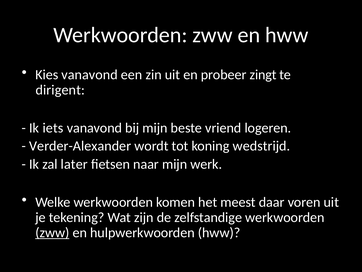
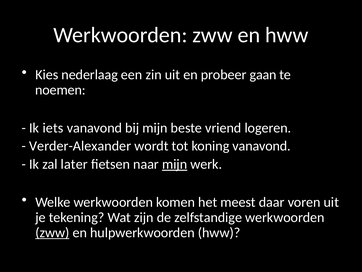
Kies vanavond: vanavond -> nederlaag
zingt: zingt -> gaan
dirigent: dirigent -> noemen
koning wedstrijd: wedstrijd -> vanavond
mijn at (175, 164) underline: none -> present
